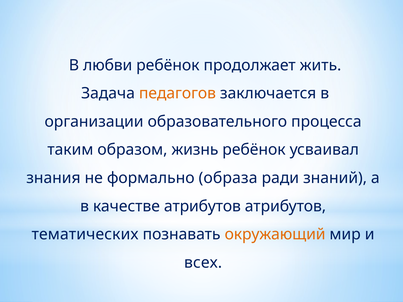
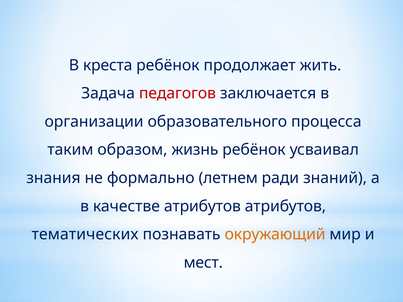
любви: любви -> креста
педагогов colour: orange -> red
образа: образа -> летнем
всех: всех -> мест
